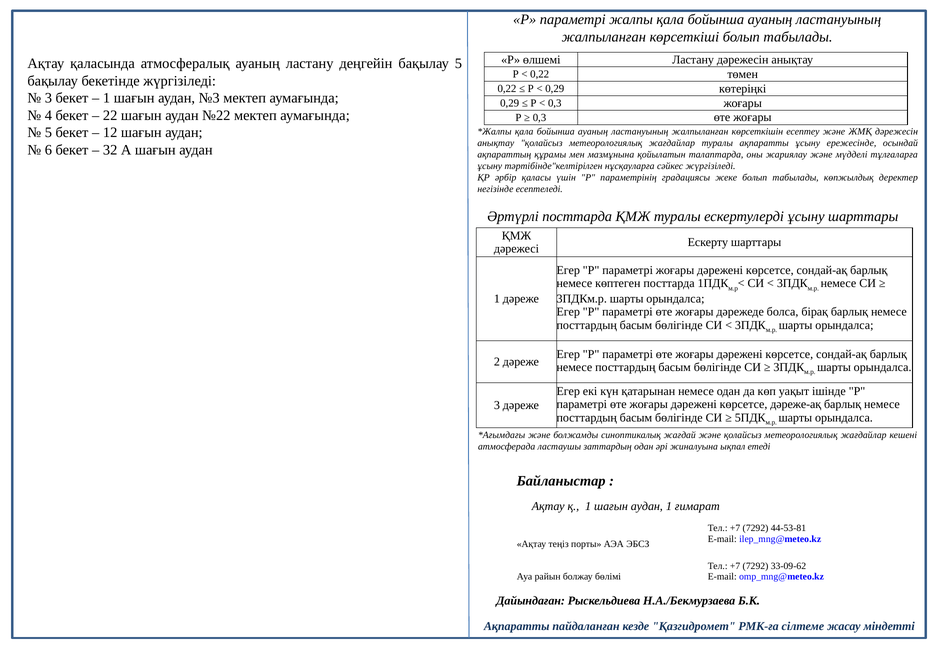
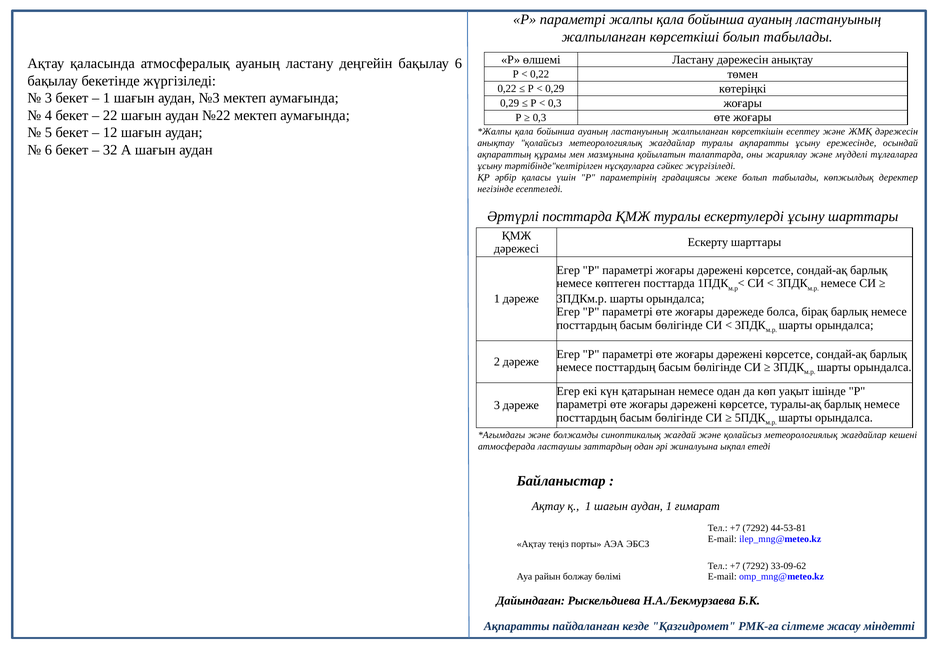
бақылау 5: 5 -> 6
дәреже-ақ: дәреже-ақ -> туралы-ақ
